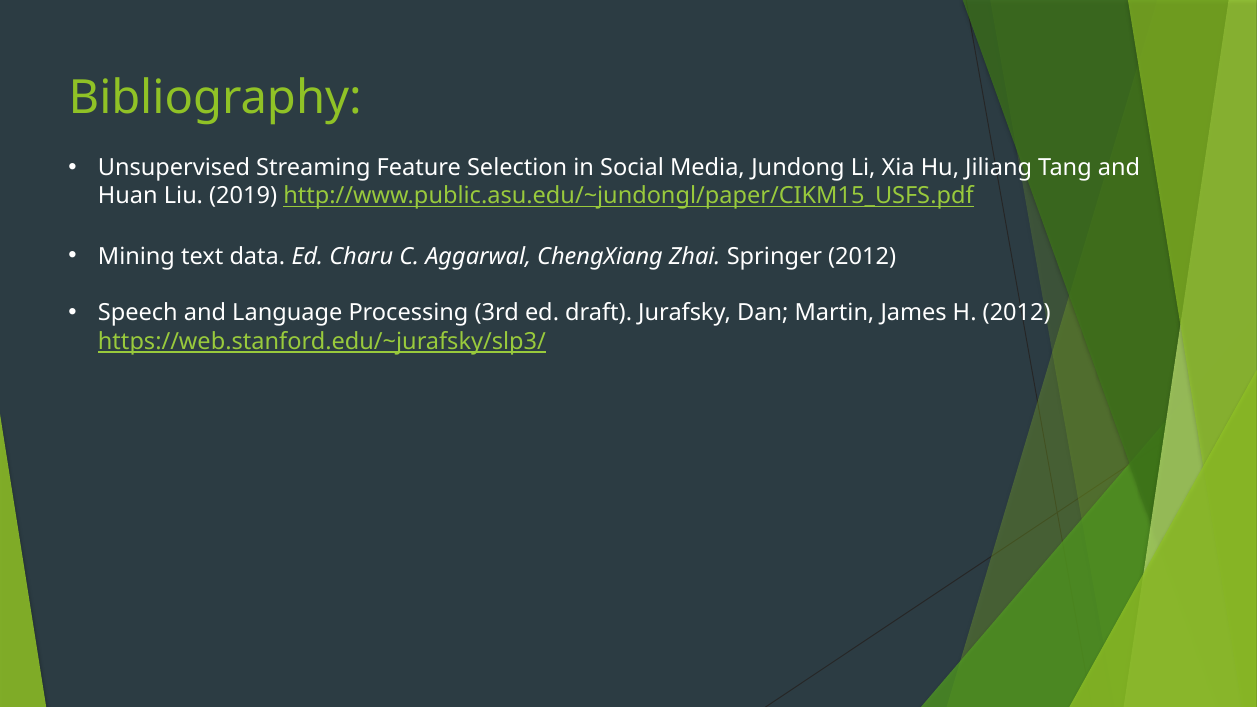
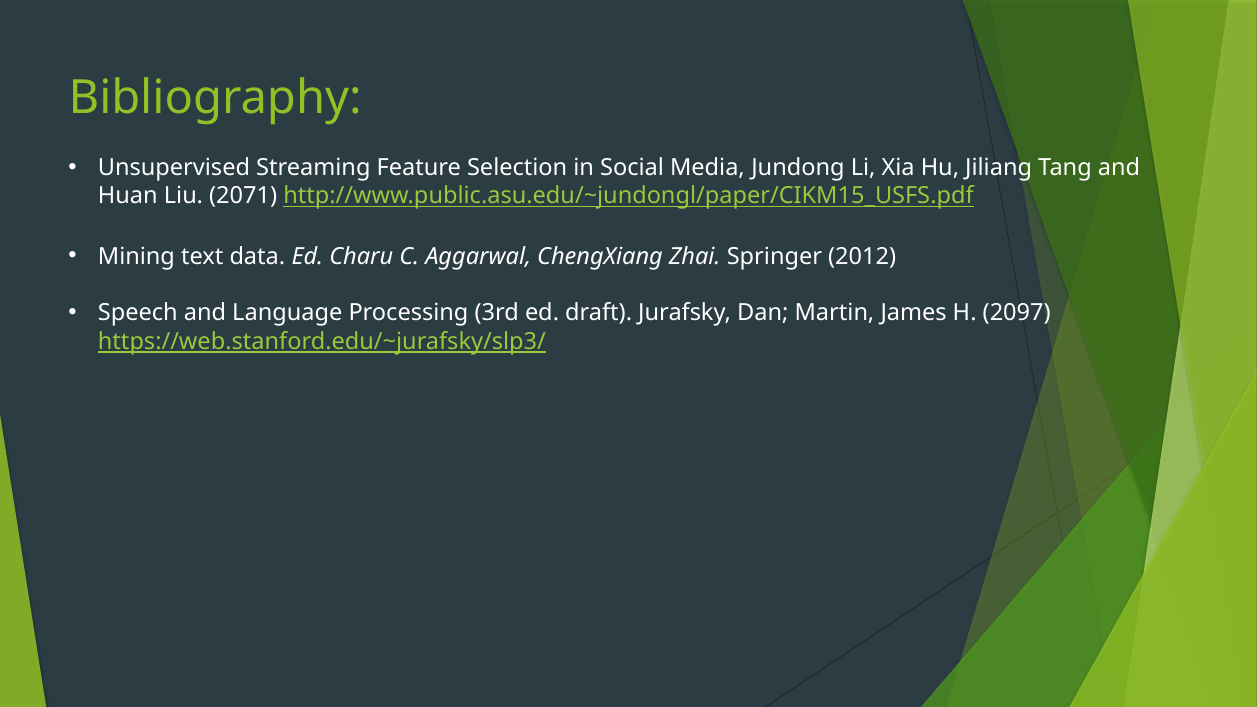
2019: 2019 -> 2071
H 2012: 2012 -> 2097
